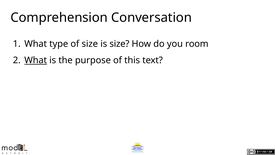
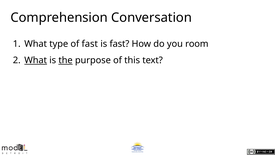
of size: size -> fast
is size: size -> fast
the underline: none -> present
